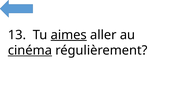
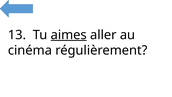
cinéma underline: present -> none
